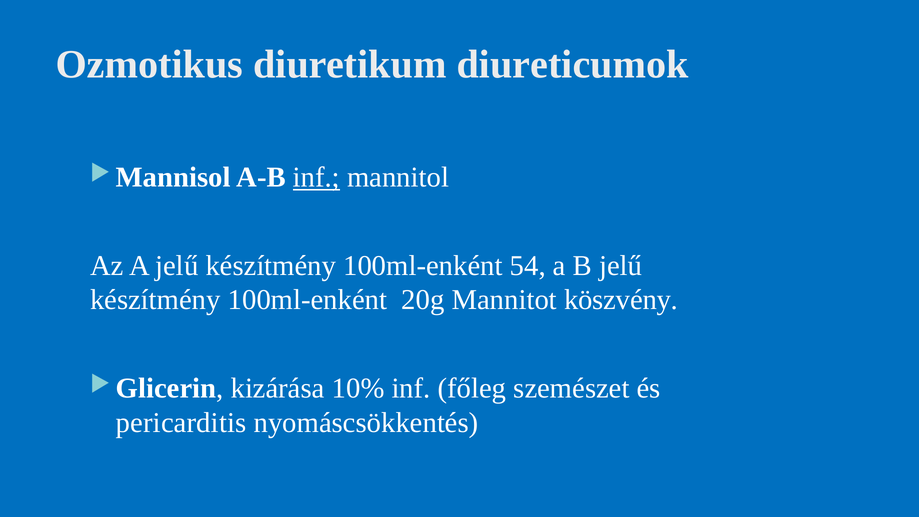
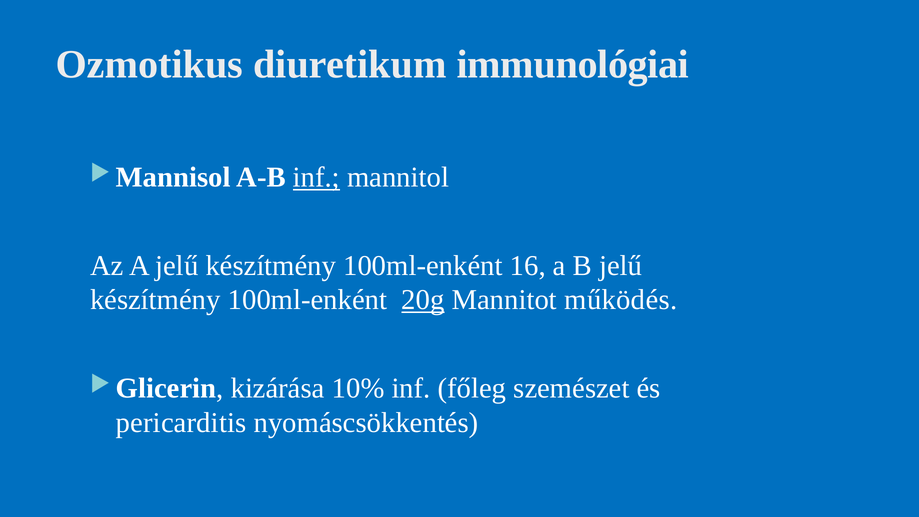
diureticumok: diureticumok -> immunológiai
54: 54 -> 16
20g underline: none -> present
köszvény: köszvény -> működés
